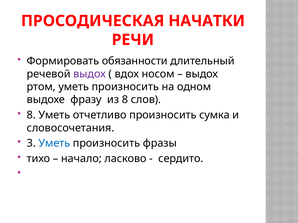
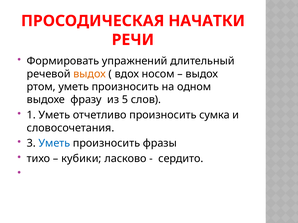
обязанности: обязанности -> упражнений
выдох at (90, 74) colour: purple -> orange
из 8: 8 -> 5
8 at (31, 115): 8 -> 1
начало: начало -> кубики
